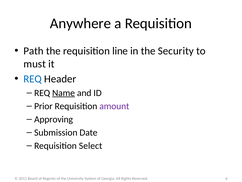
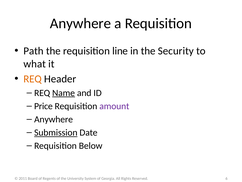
must: must -> what
REQ at (33, 79) colour: blue -> orange
Prior: Prior -> Price
Approving at (54, 119): Approving -> Anywhere
Submission underline: none -> present
Select: Select -> Below
